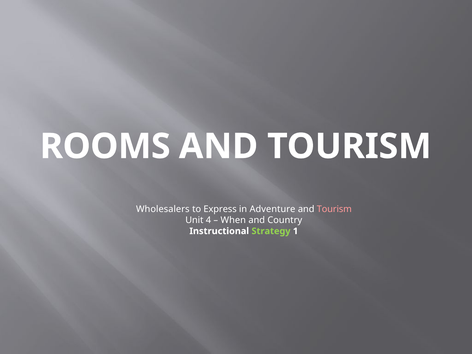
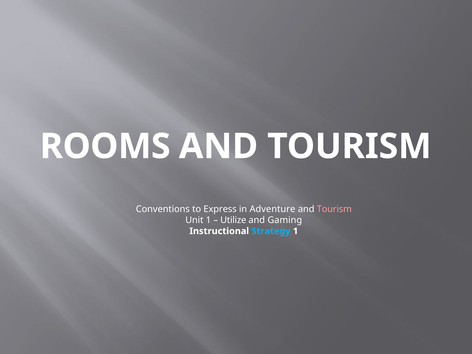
Wholesalers: Wholesalers -> Conventions
Unit 4: 4 -> 1
When: When -> Utilize
Country: Country -> Gaming
Strategy colour: light green -> light blue
